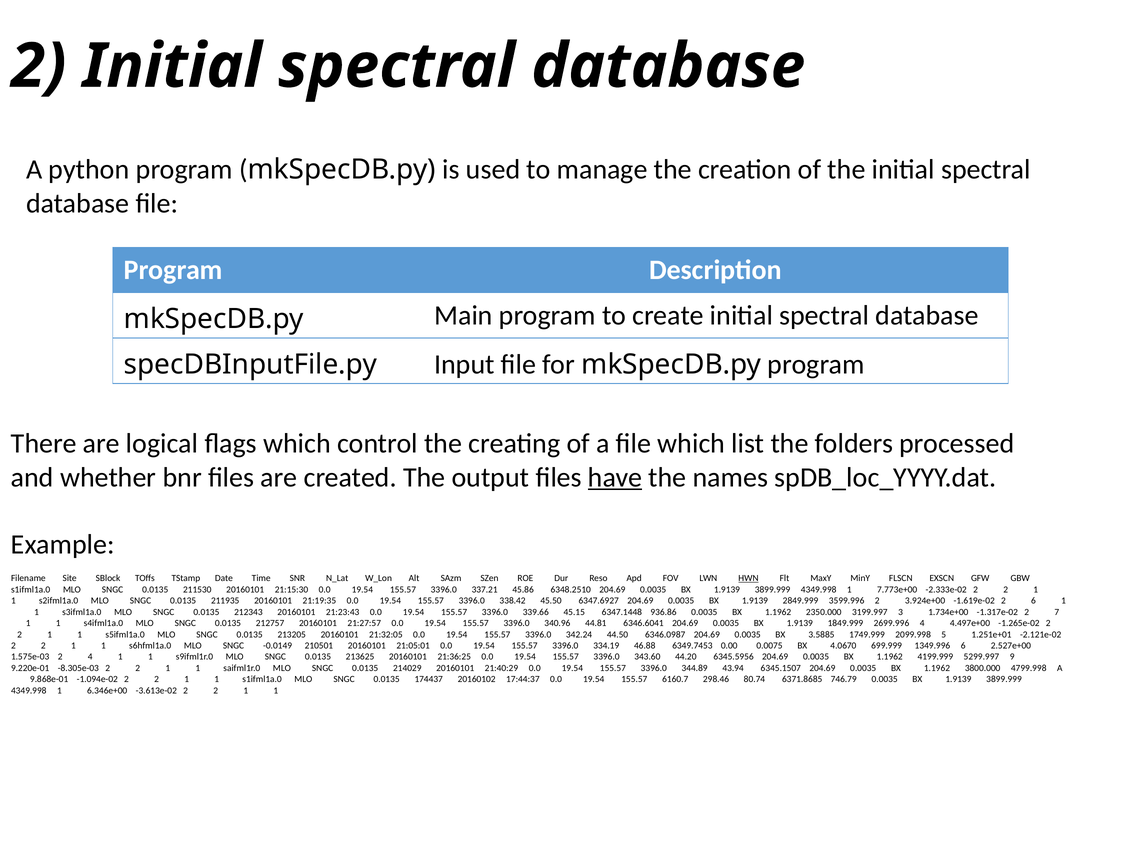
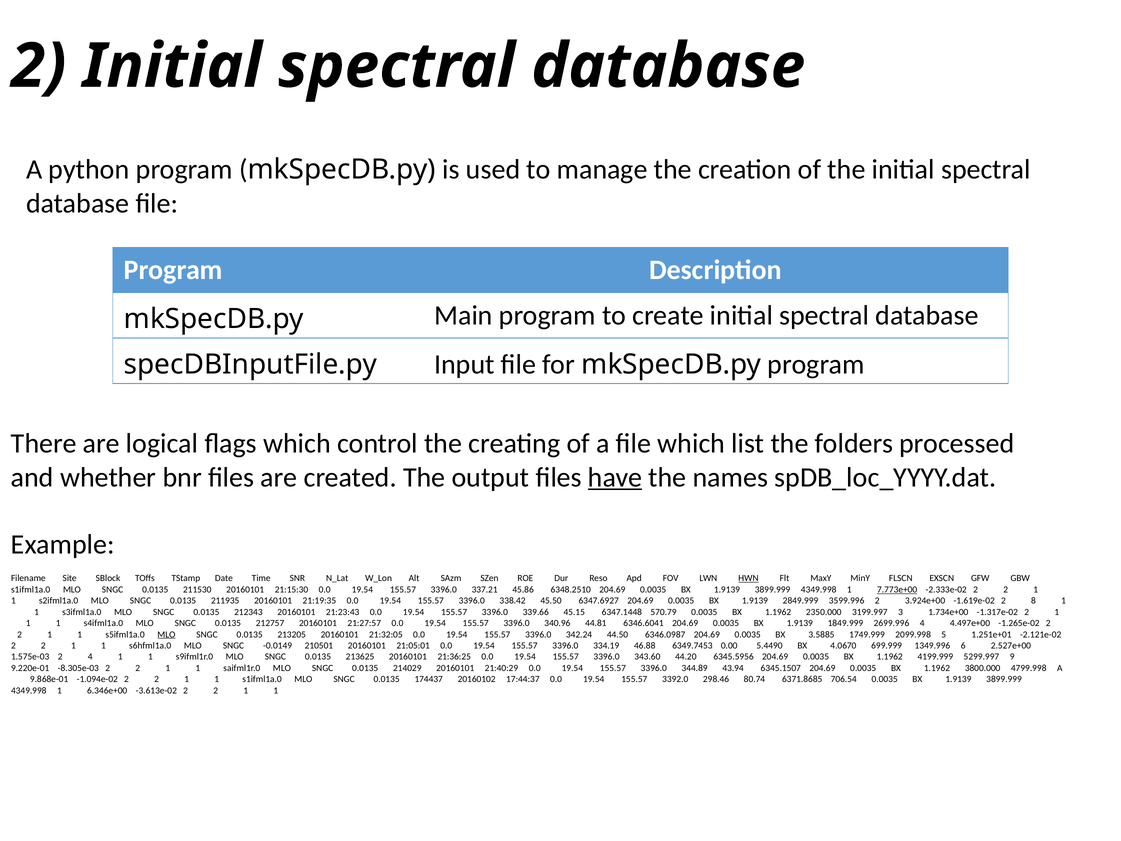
7.773e+00 underline: none -> present
2 6: 6 -> 8
936.86: 936.86 -> 570.79
-1.317e-02 2 7: 7 -> 1
MLO at (166, 634) underline: none -> present
0.0075: 0.0075 -> 5.4490
6160.7: 6160.7 -> 3392.0
746.79: 746.79 -> 706.54
